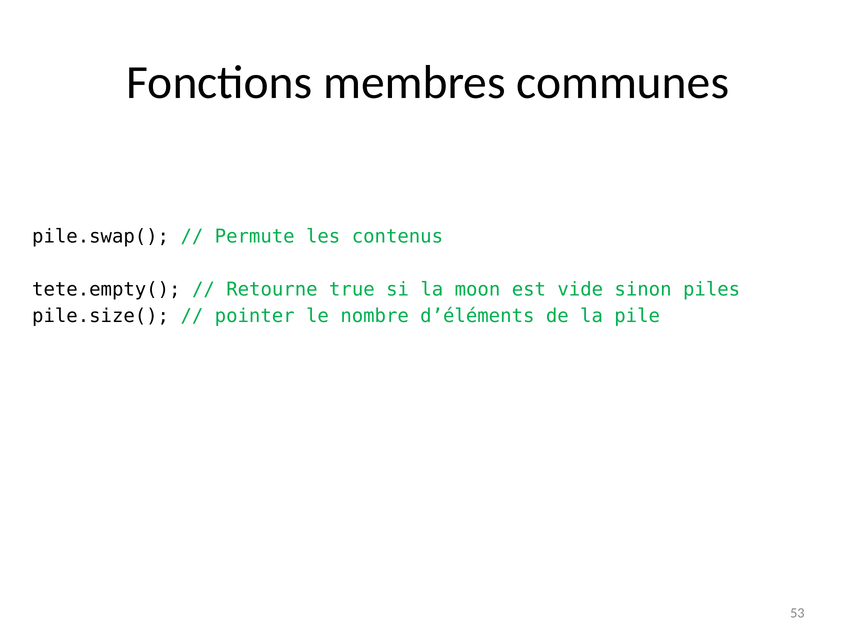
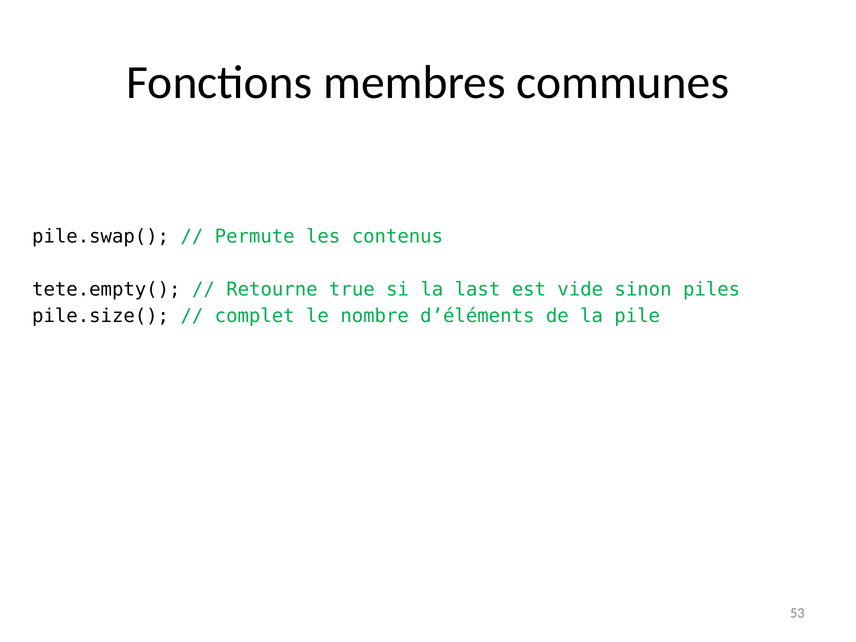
moon: moon -> last
pointer: pointer -> complet
